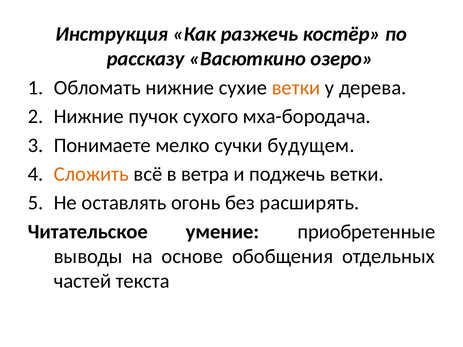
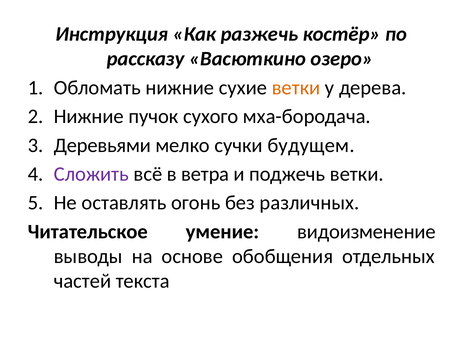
Понимаете: Понимаете -> Деревьями
Сложить colour: orange -> purple
расширять: расширять -> различных
приобретенные: приобретенные -> видоизменение
